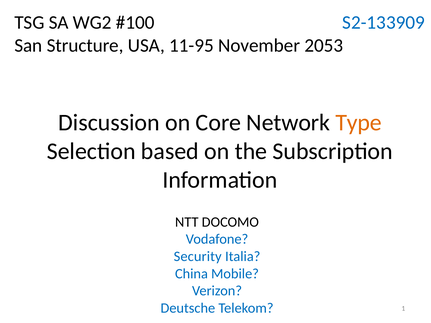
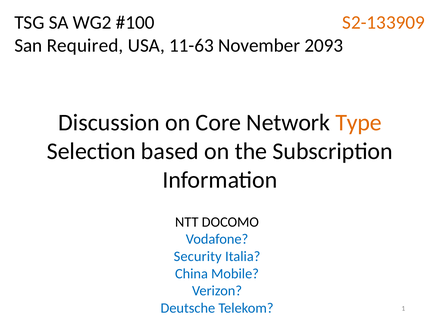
S2-133909 colour: blue -> orange
Structure: Structure -> Required
11-95: 11-95 -> 11-63
2053: 2053 -> 2093
